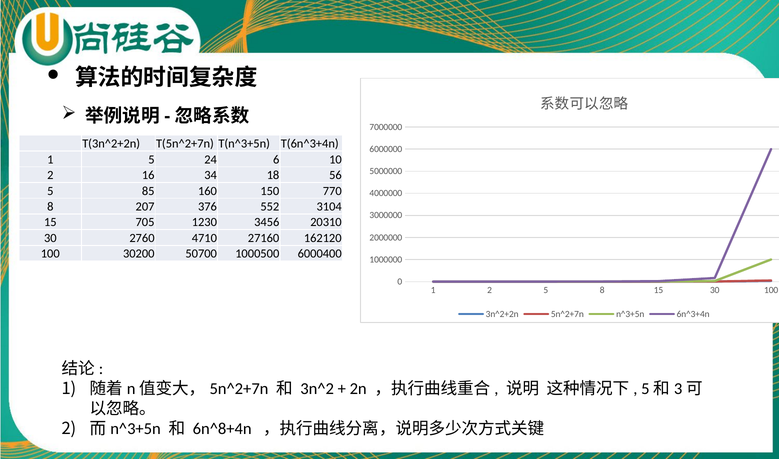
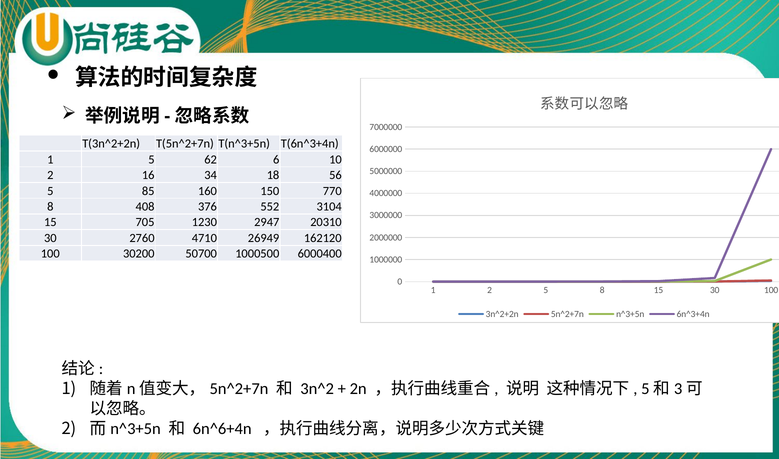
24: 24 -> 62
207: 207 -> 408
3456: 3456 -> 2947
27160: 27160 -> 26949
6n^8+4n: 6n^8+4n -> 6n^6+4n
